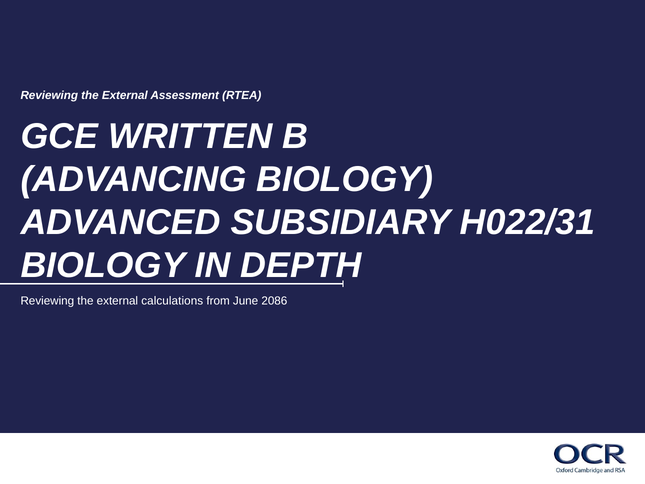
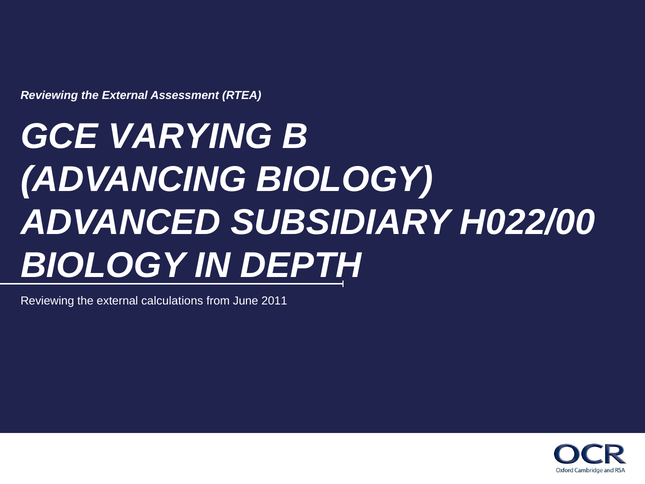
WRITTEN: WRITTEN -> VARYING
H022/31: H022/31 -> H022/00
2086: 2086 -> 2011
